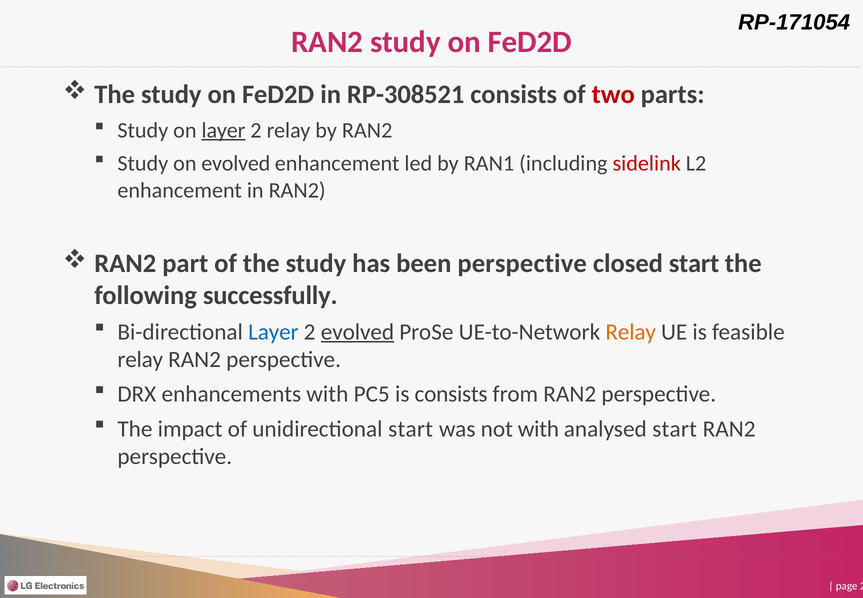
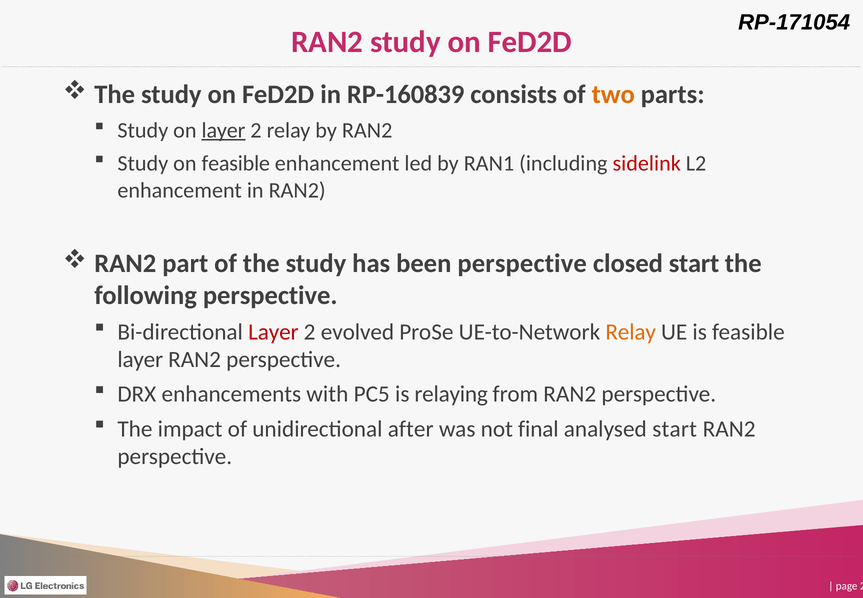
RP-308521: RP-308521 -> RP-160839
two colour: red -> orange
on evolved: evolved -> feasible
following successfully: successfully -> perspective
Layer at (273, 332) colour: blue -> red
evolved at (357, 332) underline: present -> none
relay at (140, 359): relay -> layer
is consists: consists -> relaying
unidirectional start: start -> after
not with: with -> final
